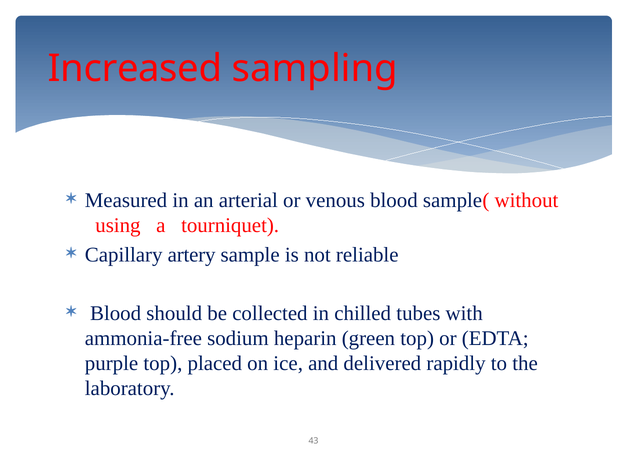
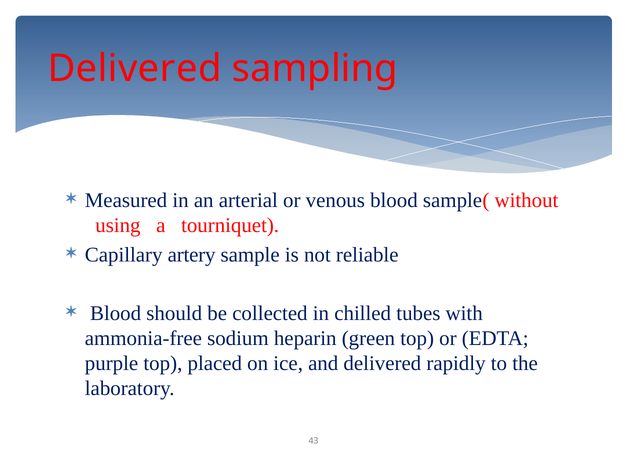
Increased at (135, 69): Increased -> Delivered
